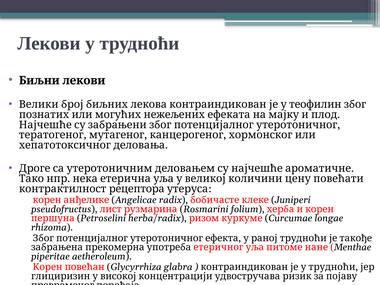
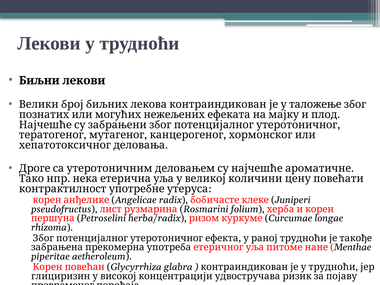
теофилин: теофилин -> таложење
рецептора: рецептора -> употребне
